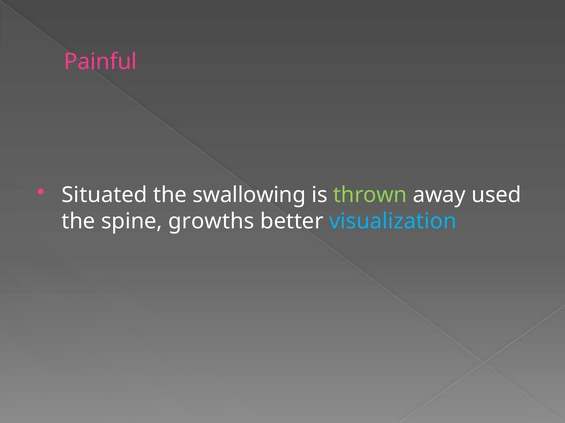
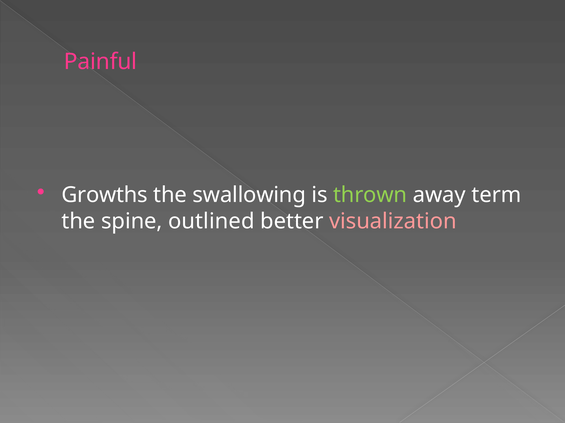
Situated: Situated -> Growths
used: used -> term
growths: growths -> outlined
visualization colour: light blue -> pink
